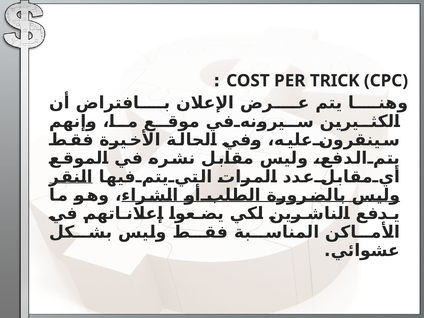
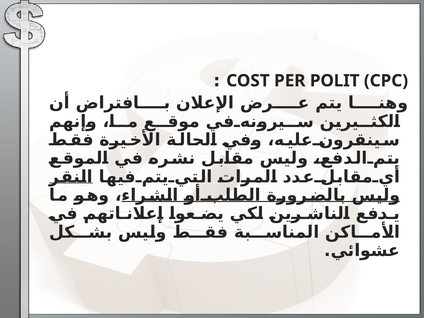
TRICK: TRICK -> POLIT
